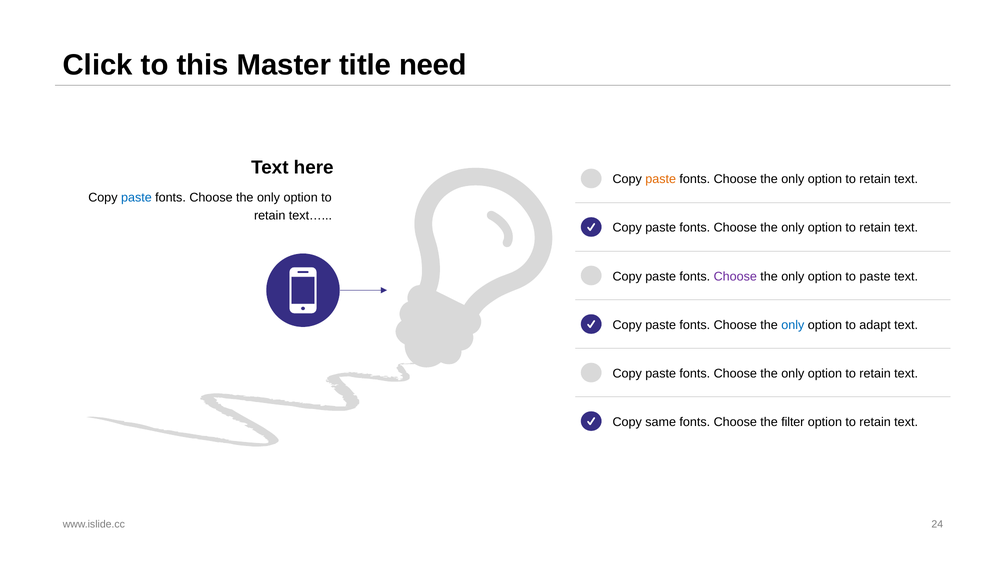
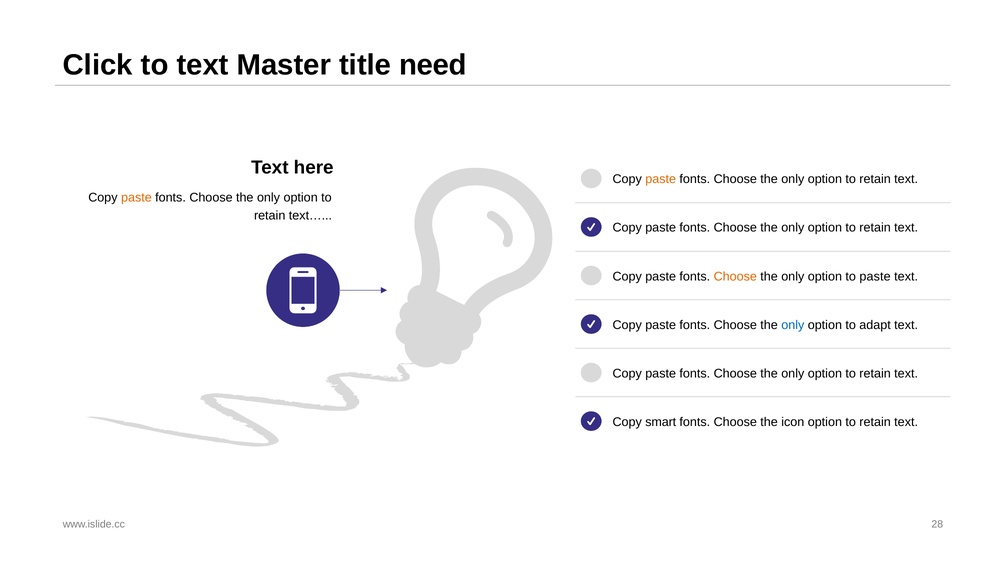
to this: this -> text
paste at (136, 198) colour: blue -> orange
Choose at (735, 276) colour: purple -> orange
same: same -> smart
filter: filter -> icon
24: 24 -> 28
